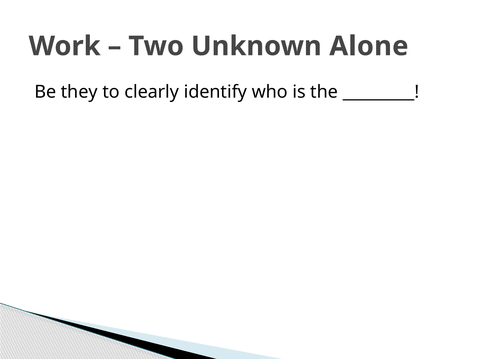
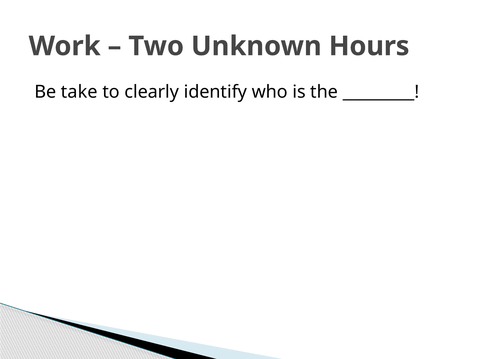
Alone: Alone -> Hours
they: they -> take
